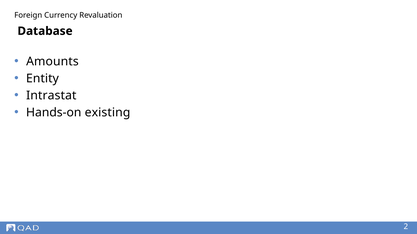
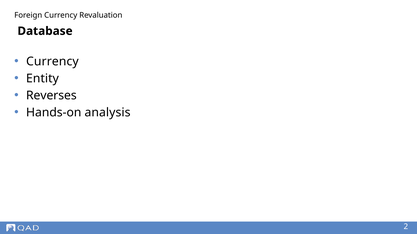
Amounts at (52, 62): Amounts -> Currency
Intrastat: Intrastat -> Reverses
existing: existing -> analysis
